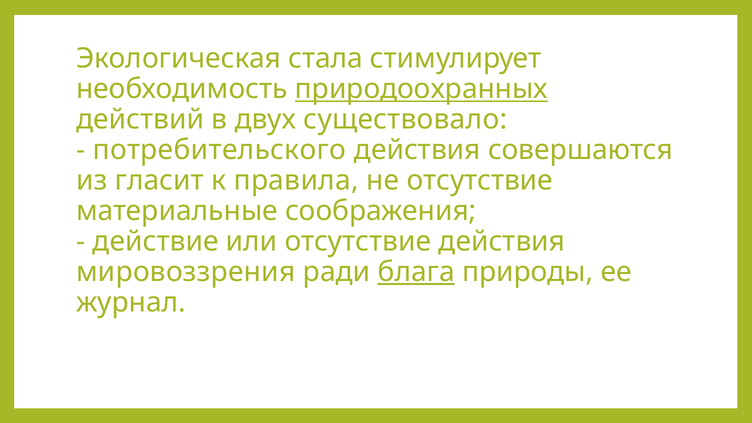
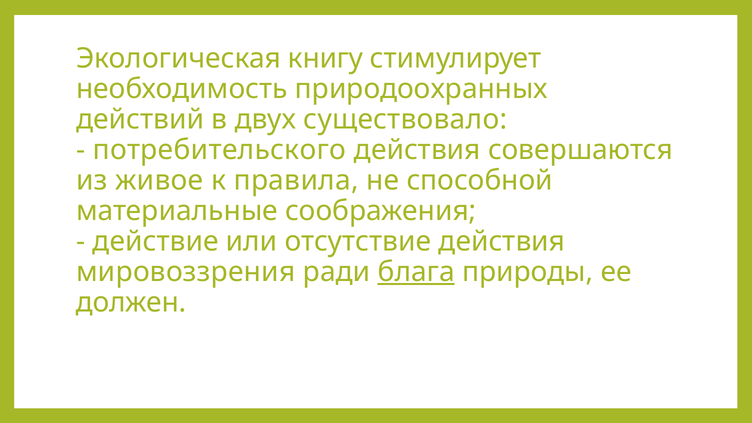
стала: стала -> книгу
природоохранных underline: present -> none
гласит: гласит -> живое
не отсутствие: отсутствие -> способной
журнал: журнал -> должен
